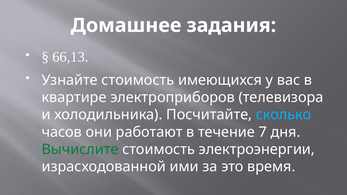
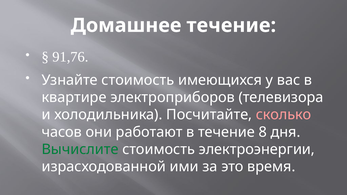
Домашнее задания: задания -> течение
66,13: 66,13 -> 91,76
сколько colour: light blue -> pink
7: 7 -> 8
